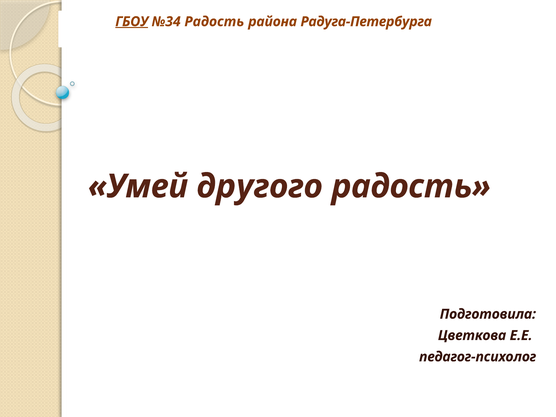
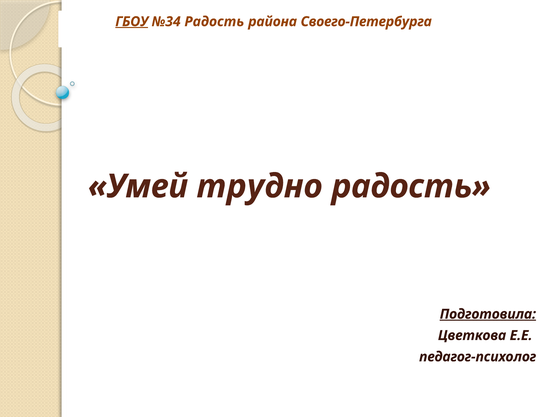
Радуга-Петербурга: Радуга-Петербурга -> Своего-Петербурга
другого: другого -> трудно
Подготовила underline: none -> present
